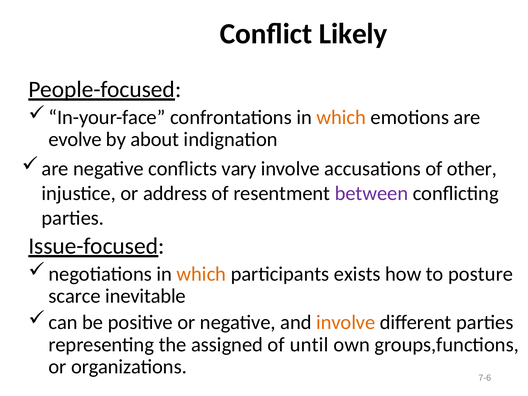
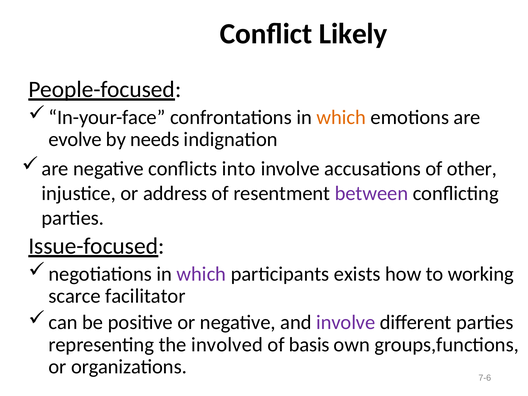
about: about -> needs
vary: vary -> into
which at (201, 274) colour: orange -> purple
posture: posture -> working
inevitable: inevitable -> facilitator
involve at (346, 322) colour: orange -> purple
assigned: assigned -> involved
until: until -> basis
